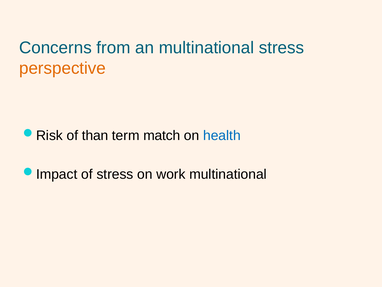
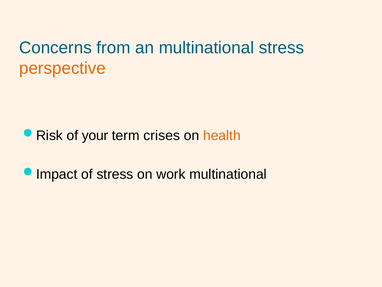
than: than -> your
match: match -> crises
health colour: blue -> orange
